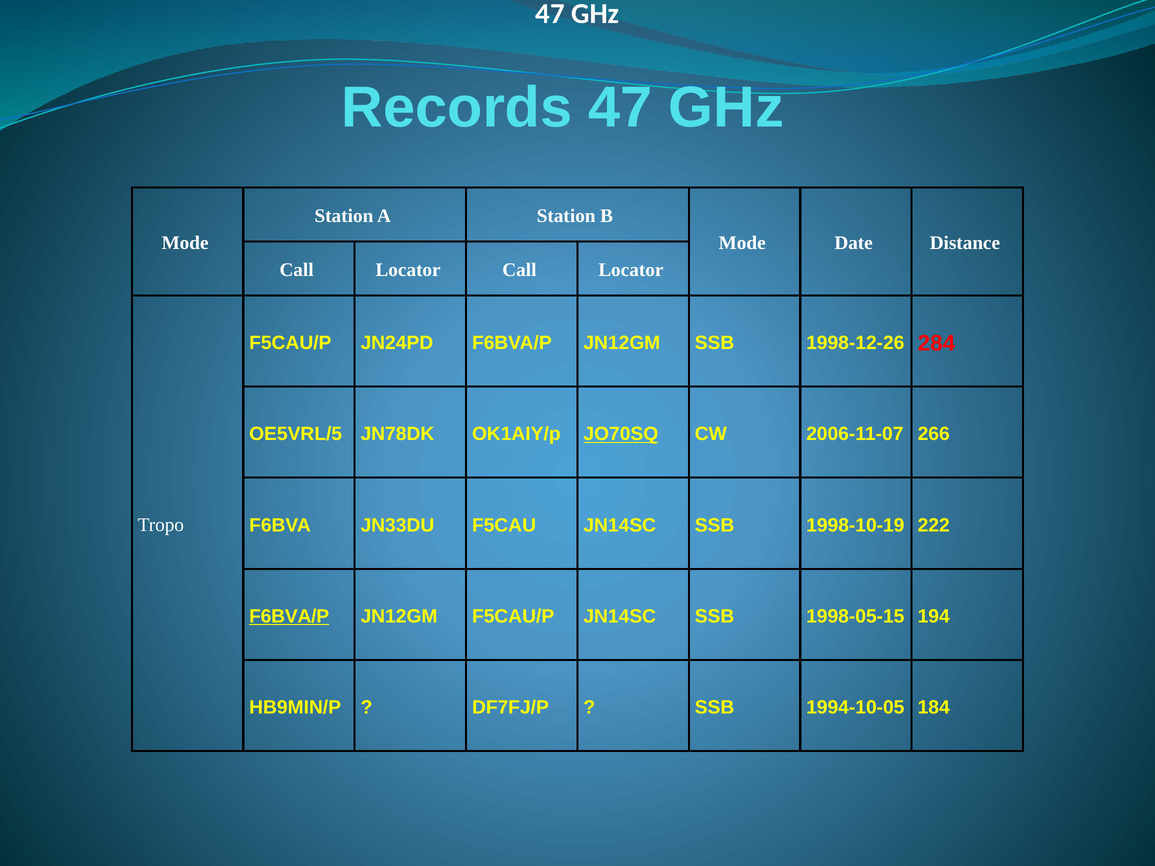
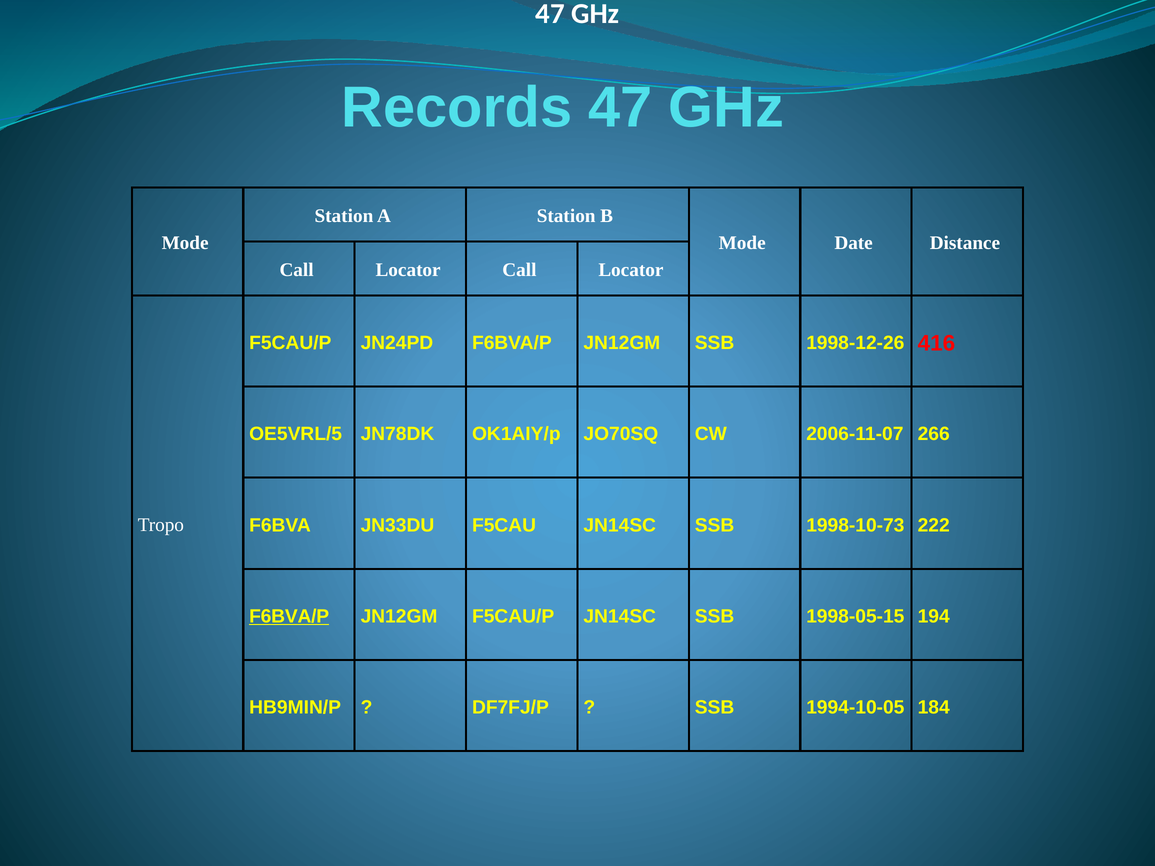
284: 284 -> 416
JO70SQ underline: present -> none
1998-10-19: 1998-10-19 -> 1998-10-73
